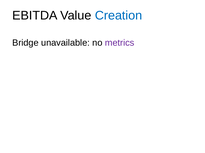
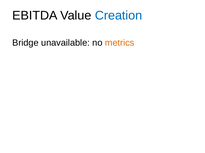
metrics colour: purple -> orange
